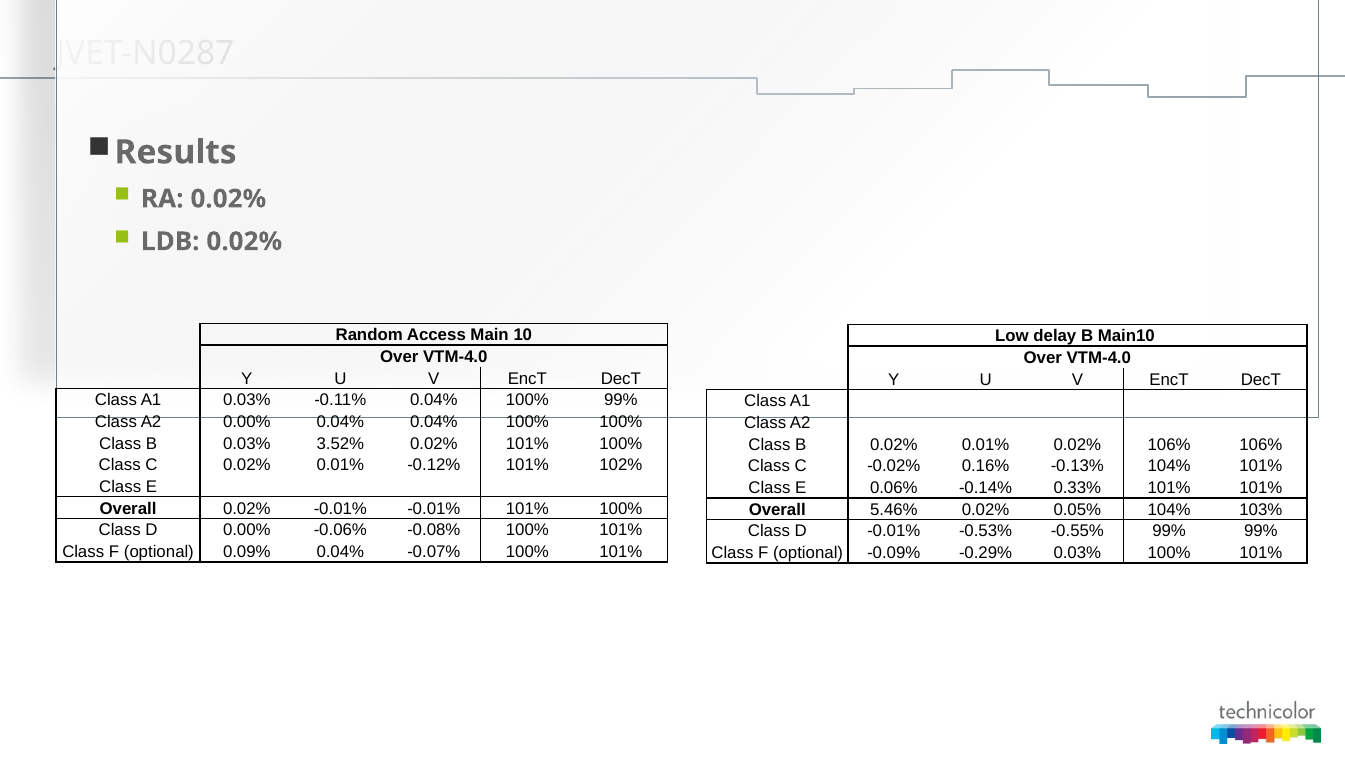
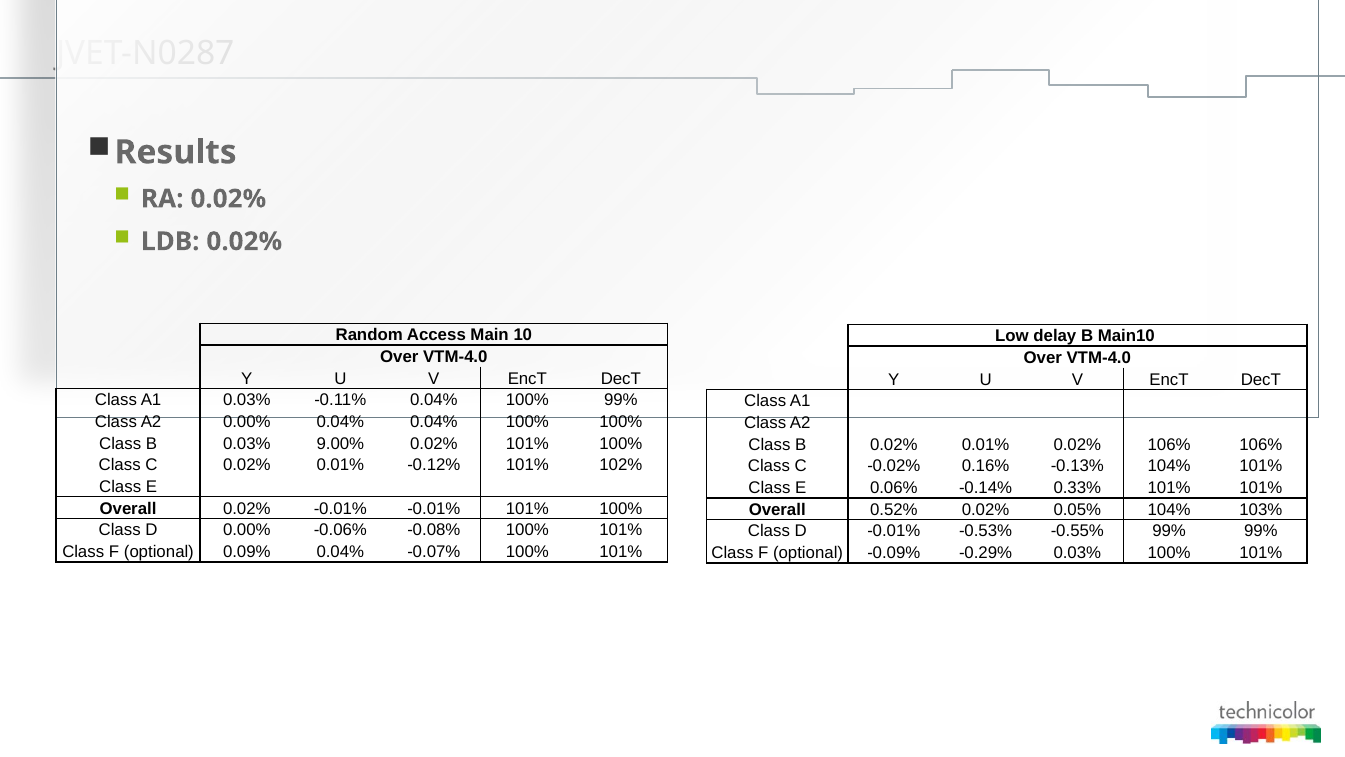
3.52%: 3.52% -> 9.00%
5.46%: 5.46% -> 0.52%
